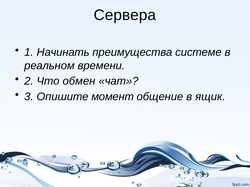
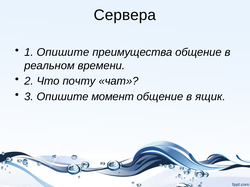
1 Начинать: Начинать -> Опишите
преимущества системе: системе -> общение
обмен: обмен -> почту
